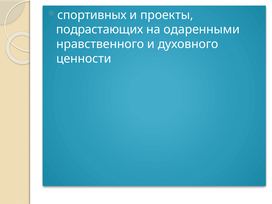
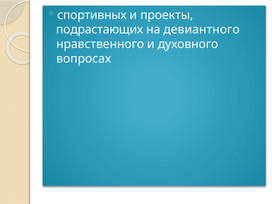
одаренными: одаренными -> девиантного
ценности: ценности -> вопросах
